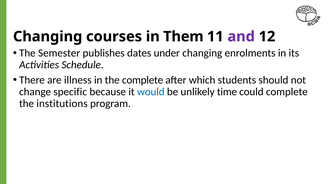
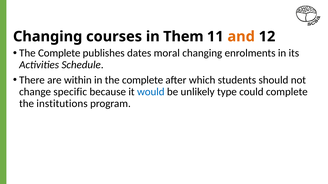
and colour: purple -> orange
Semester at (59, 53): Semester -> Complete
under: under -> moral
illness: illness -> within
time: time -> type
